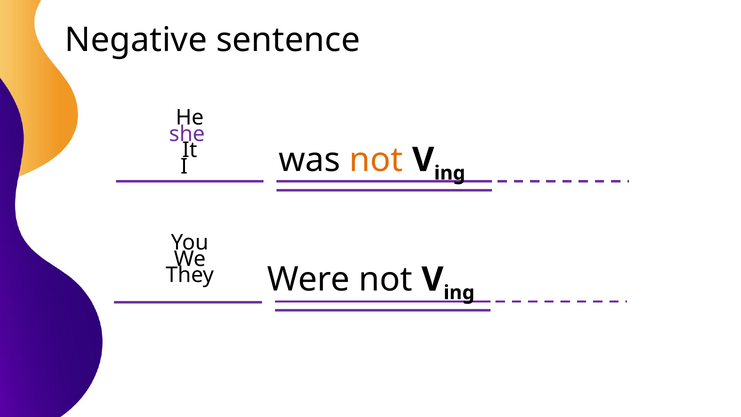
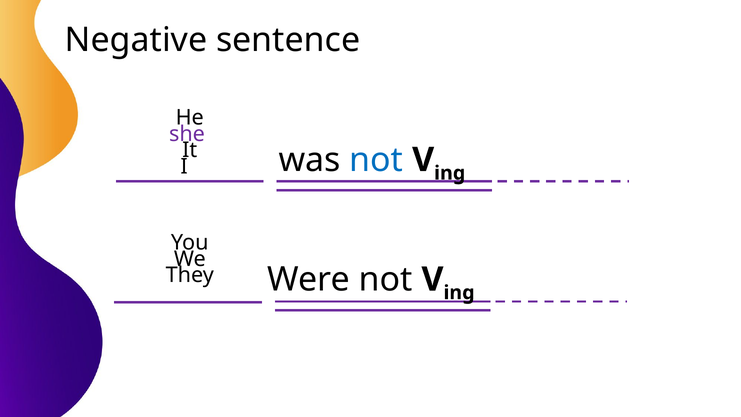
not at (376, 160) colour: orange -> blue
